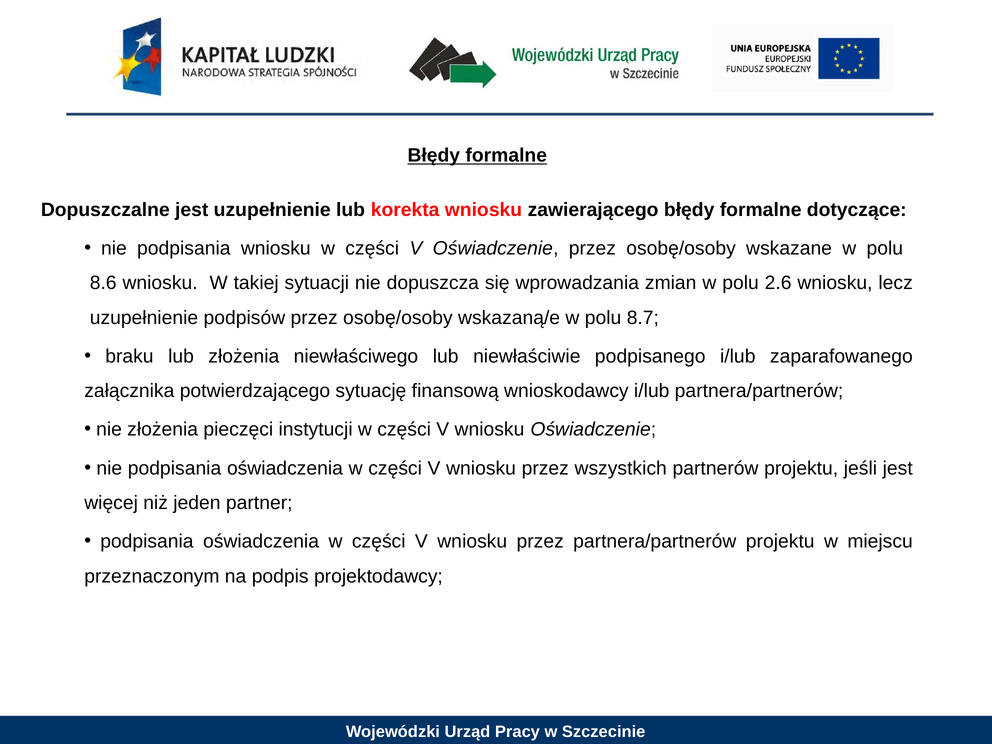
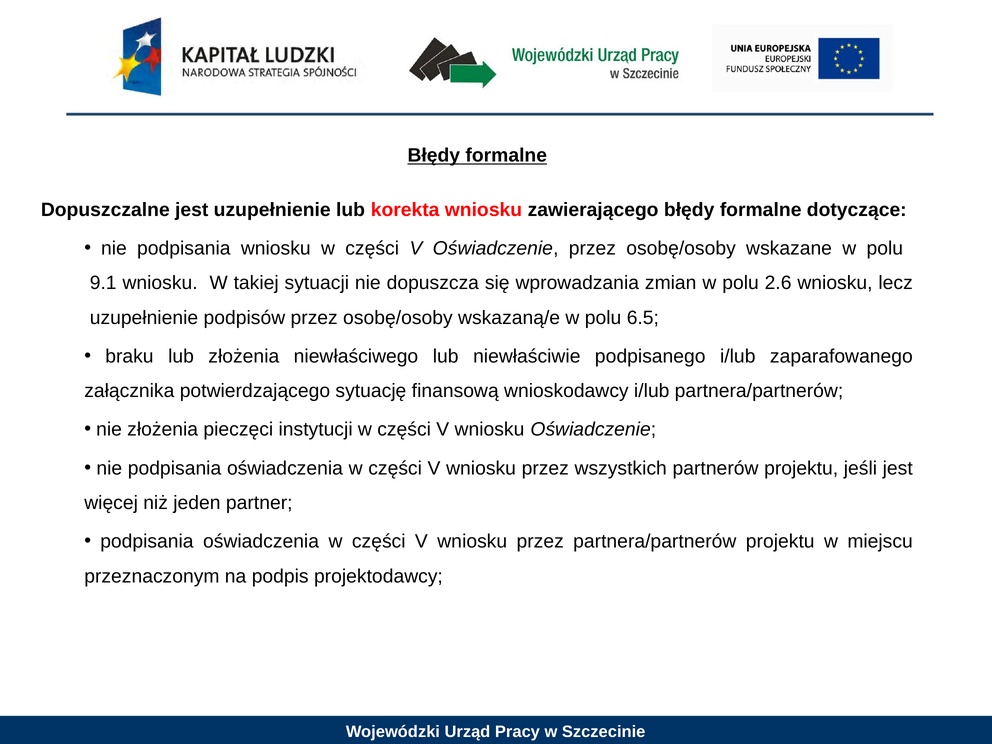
8.6: 8.6 -> 9.1
8.7: 8.7 -> 6.5
